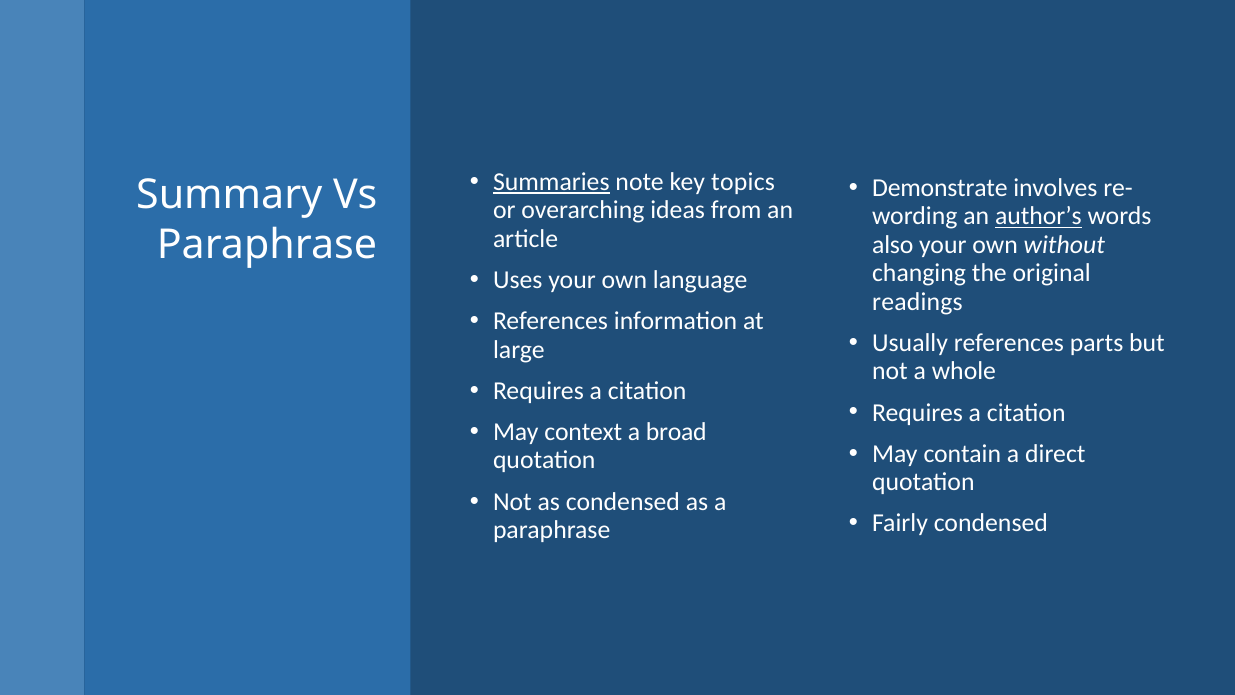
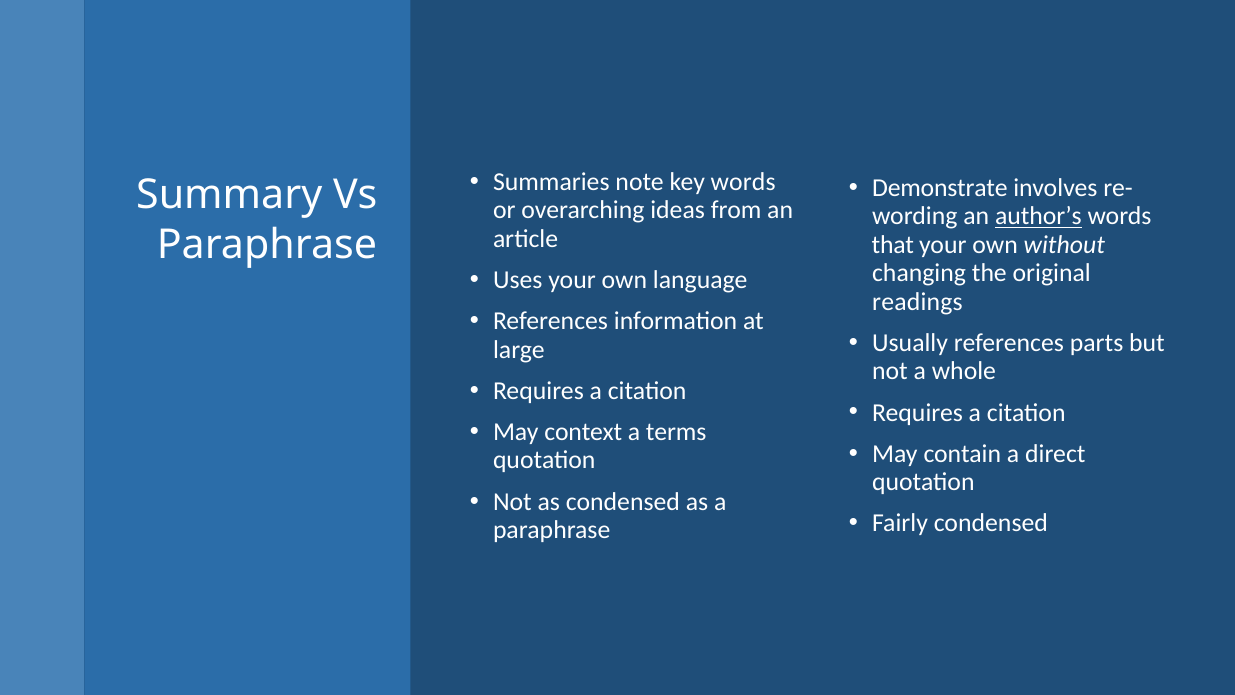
Summaries underline: present -> none
key topics: topics -> words
also: also -> that
broad: broad -> terms
